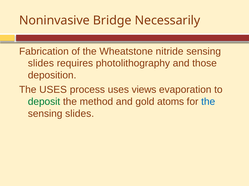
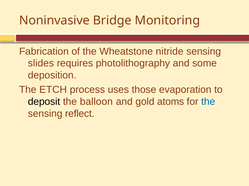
Necessarily: Necessarily -> Monitoring
those: those -> some
The USES: USES -> ETCH
views: views -> those
deposit colour: green -> black
method: method -> balloon
slides at (80, 114): slides -> reflect
